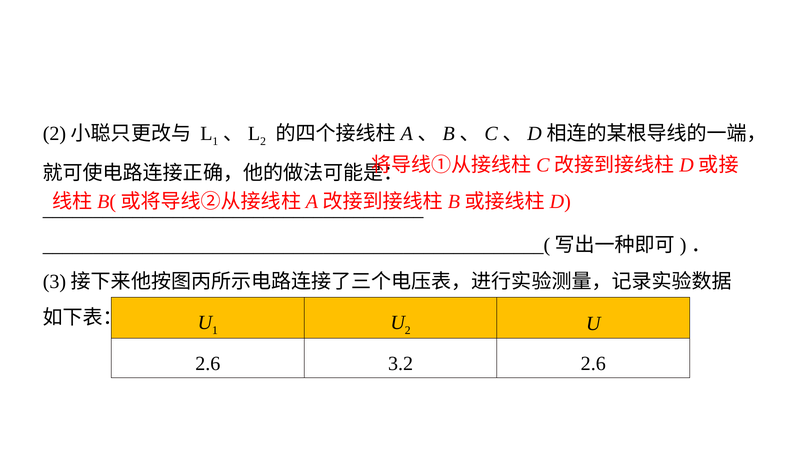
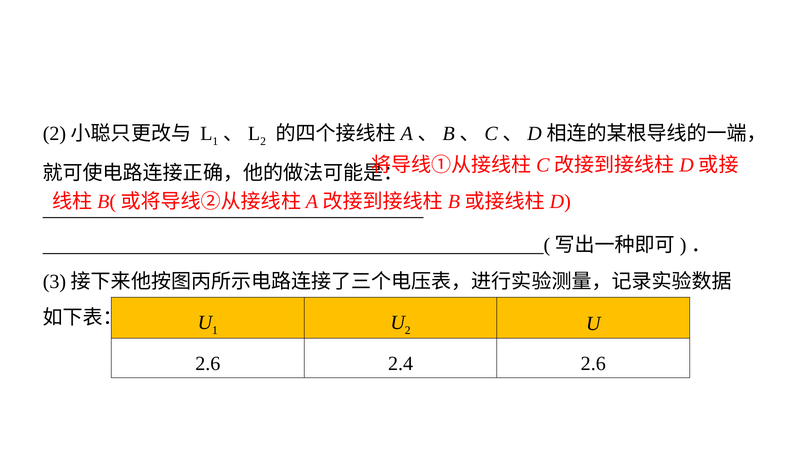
3.2: 3.2 -> 2.4
